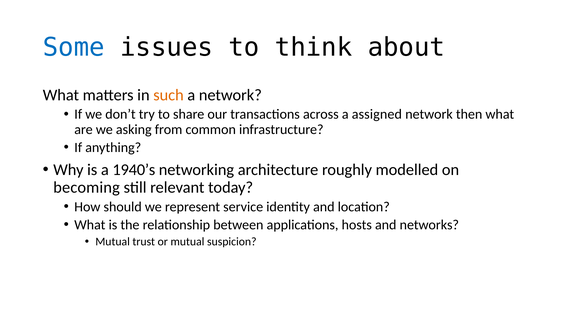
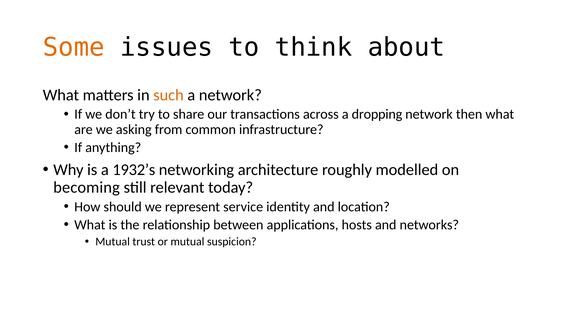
Some colour: blue -> orange
assigned: assigned -> dropping
1940’s: 1940’s -> 1932’s
